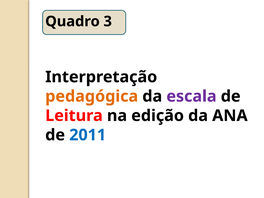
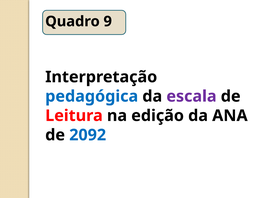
3: 3 -> 9
pedagógica colour: orange -> blue
2011: 2011 -> 2092
